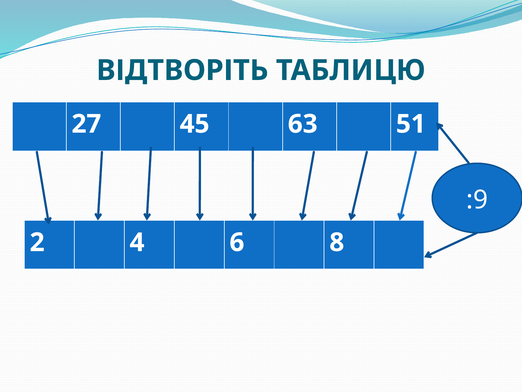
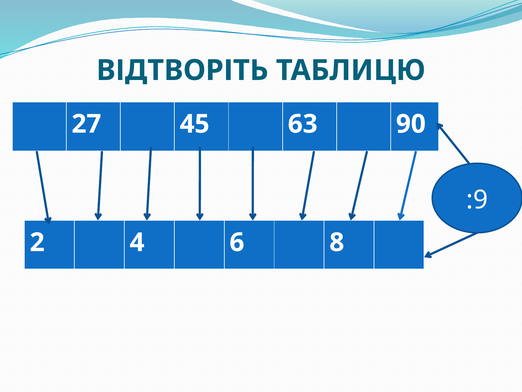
51: 51 -> 90
